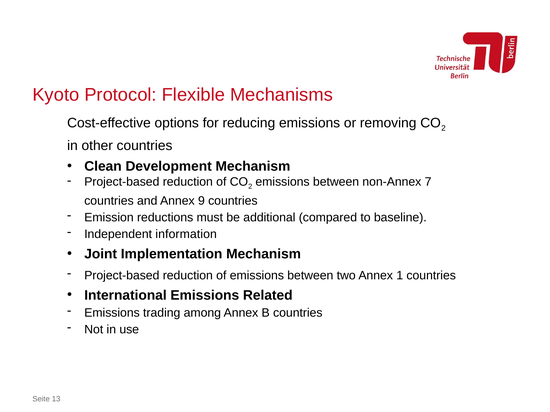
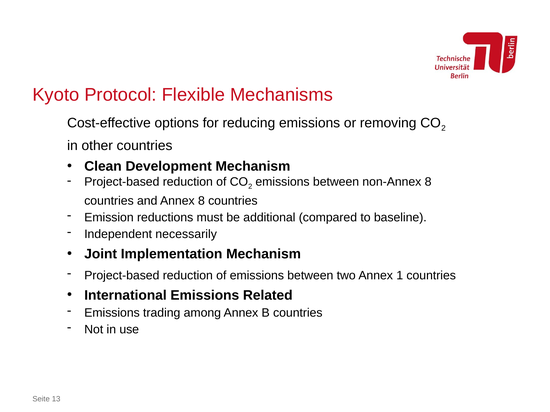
non-Annex 7: 7 -> 8
Annex 9: 9 -> 8
information: information -> necessarily
